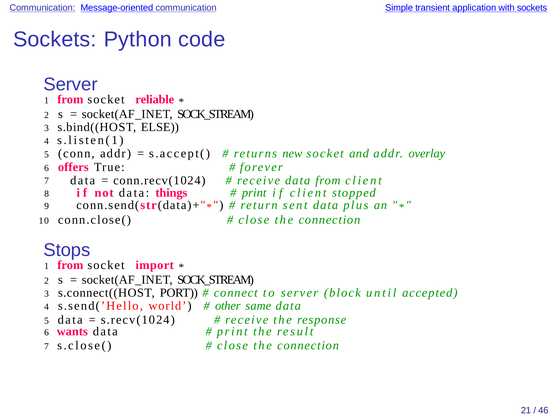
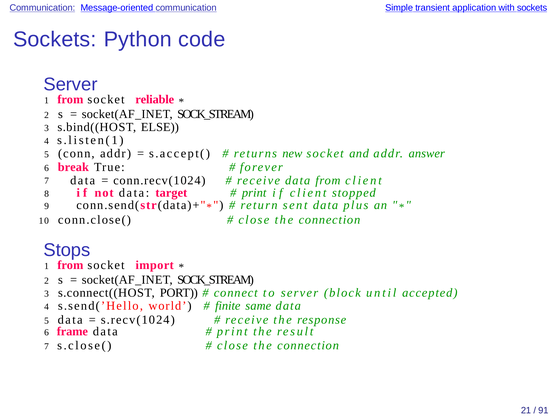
overlay: overlay -> answer
offers: offers -> break
things: things -> target
other: other -> finite
wants: wants -> frame
46: 46 -> 91
